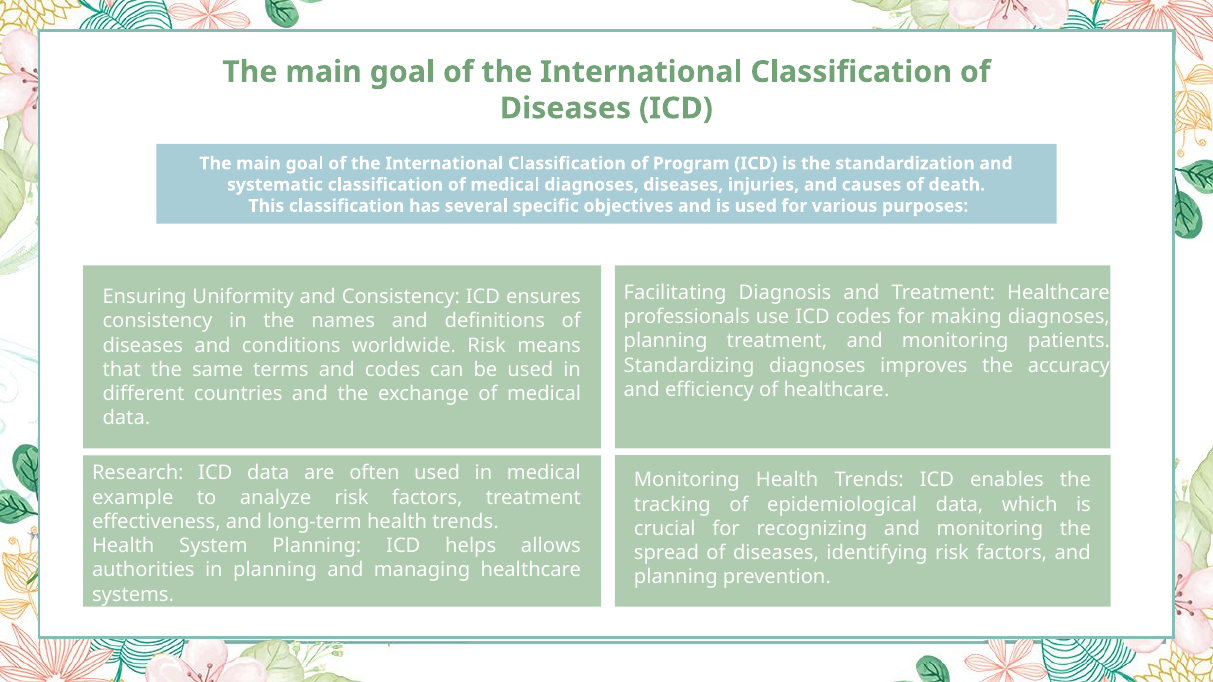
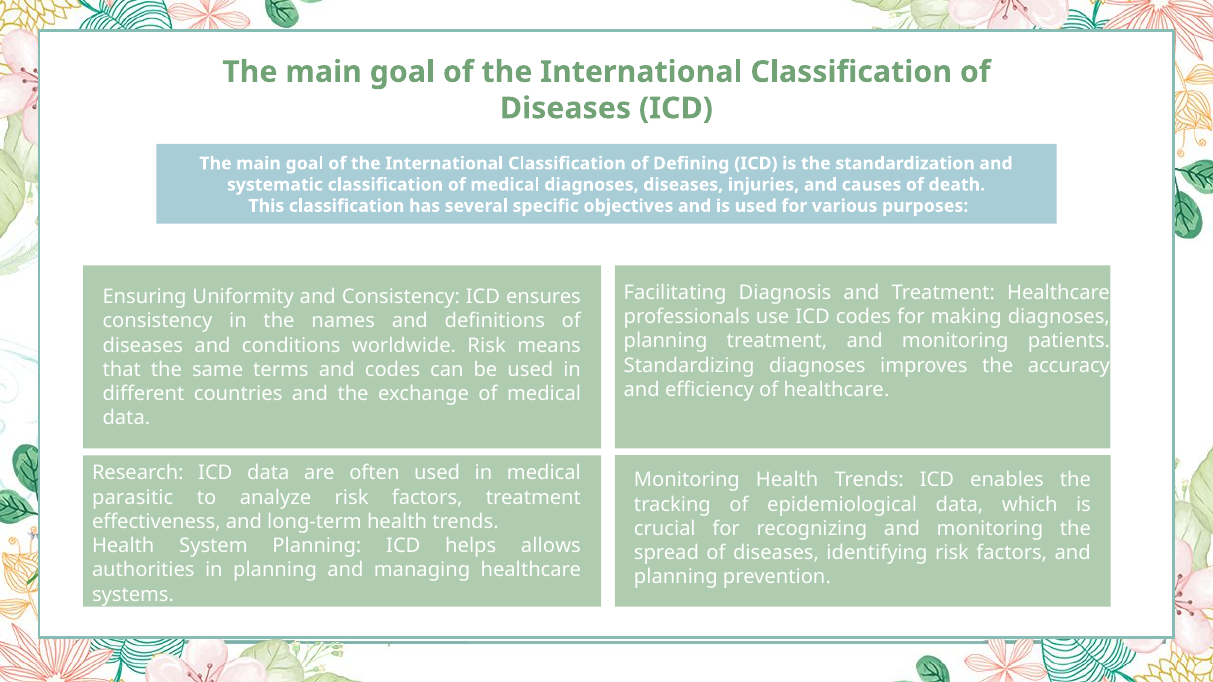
Program: Program -> Defining
example: example -> parasitic
